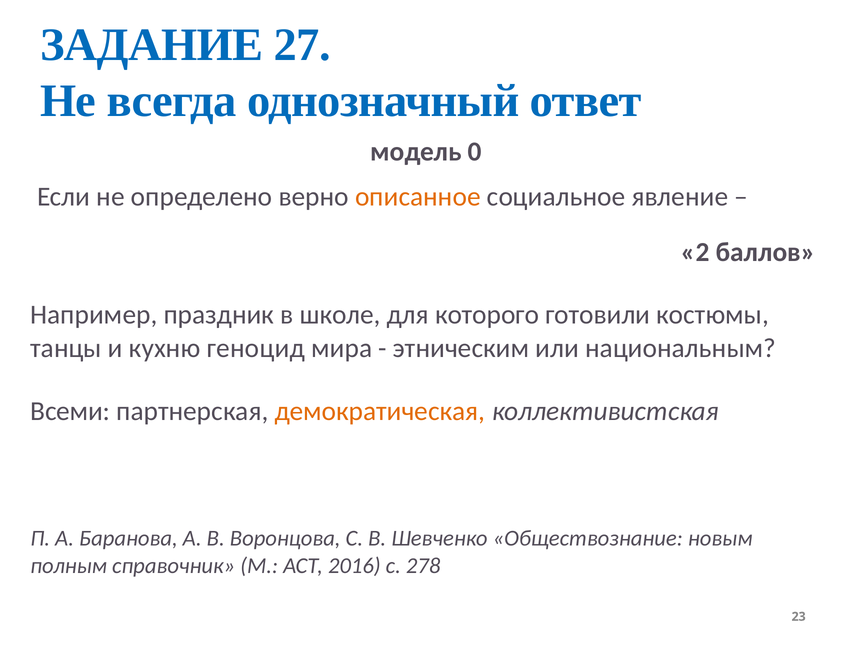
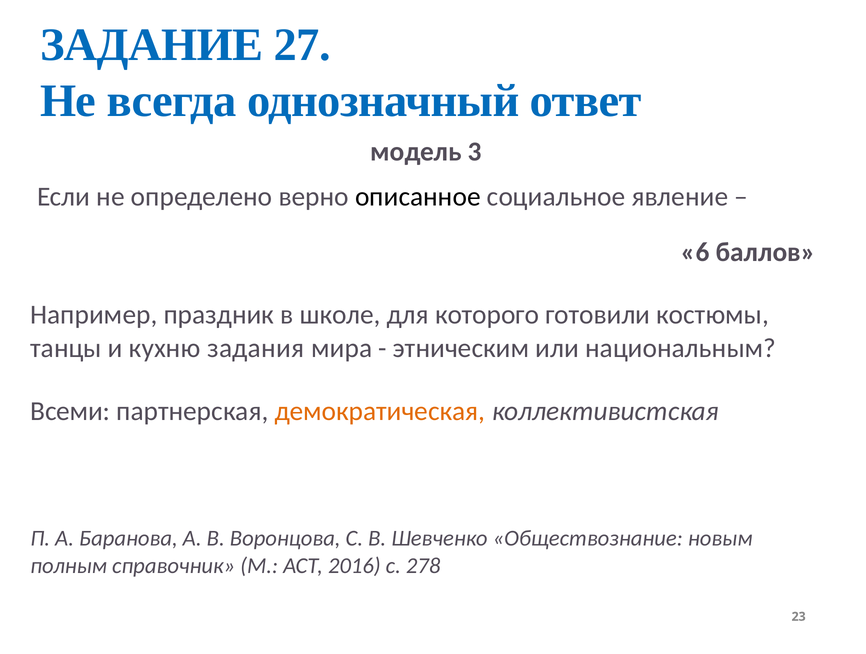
0: 0 -> 3
описанное colour: orange -> black
2: 2 -> 6
геноцид: геноцид -> задания
